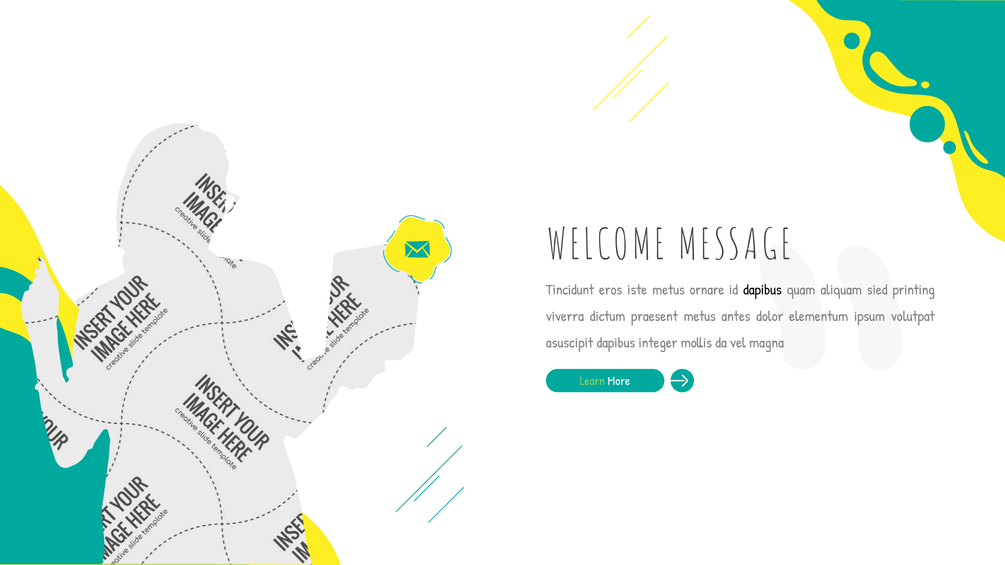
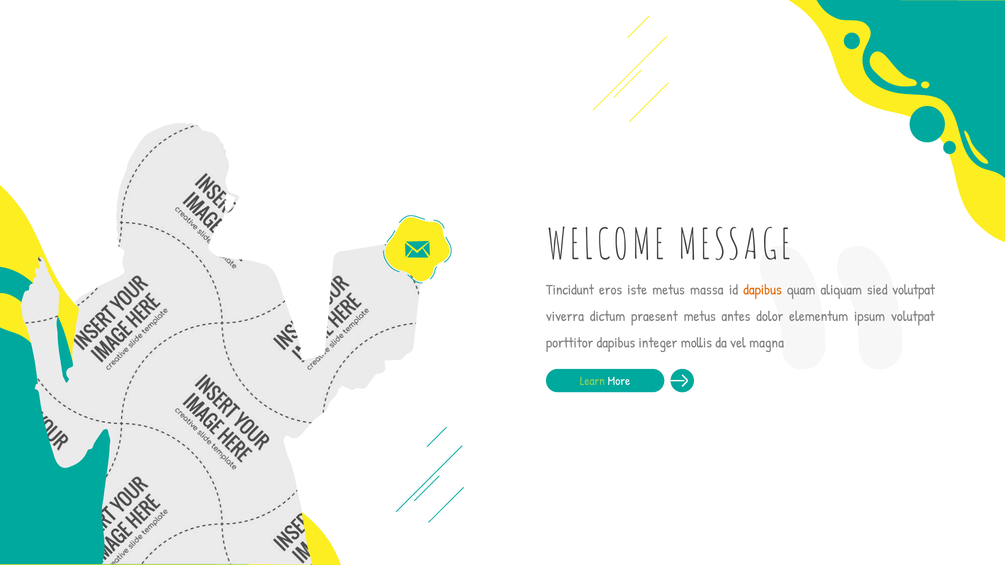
ornare: ornare -> massa
dapibus at (762, 290) colour: black -> orange
sied printing: printing -> volutpat
asuscipit: asuscipit -> porttitor
